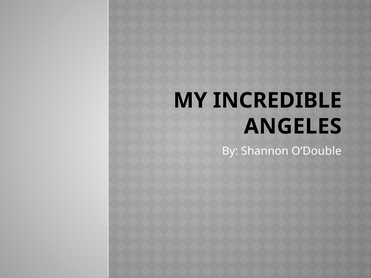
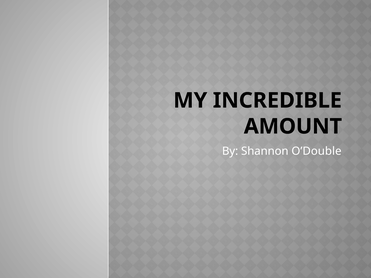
ANGELES: ANGELES -> AMOUNT
